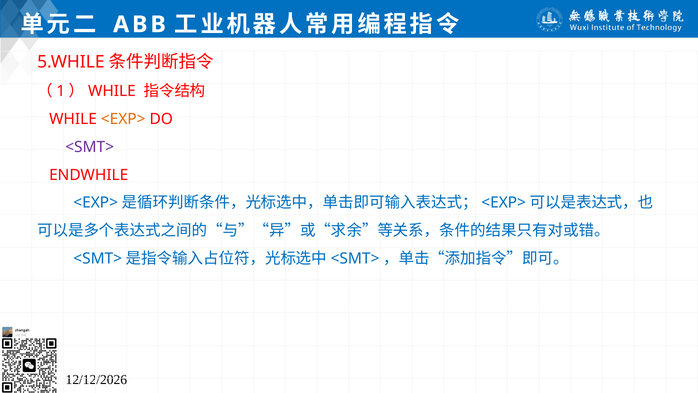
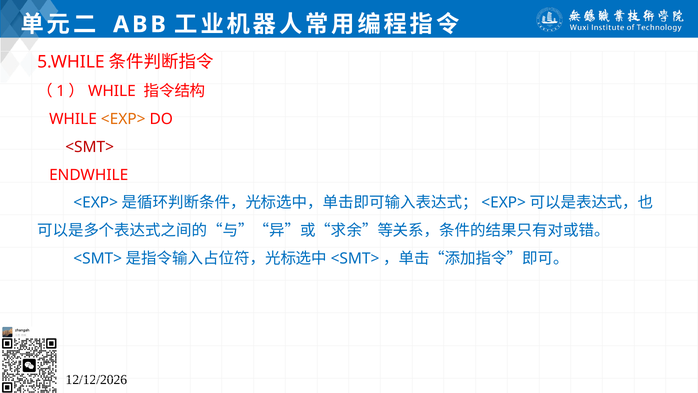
<SMT> colour: purple -> red
